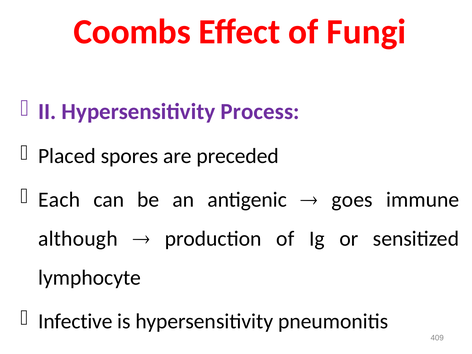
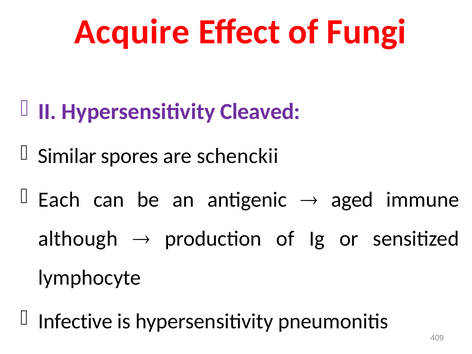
Coombs: Coombs -> Acquire
Process: Process -> Cleaved
Placed: Placed -> Similar
preceded: preceded -> schenckii
goes: goes -> aged
